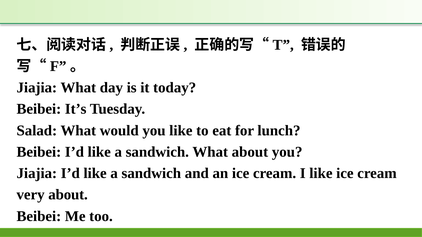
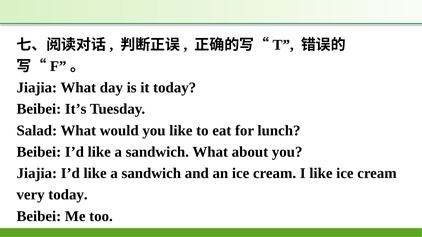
very about: about -> today
